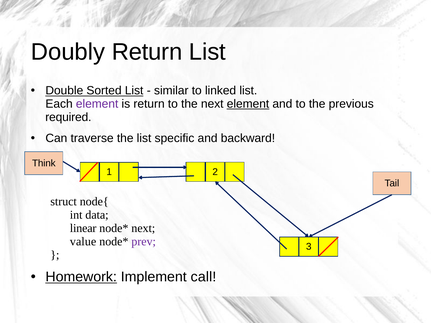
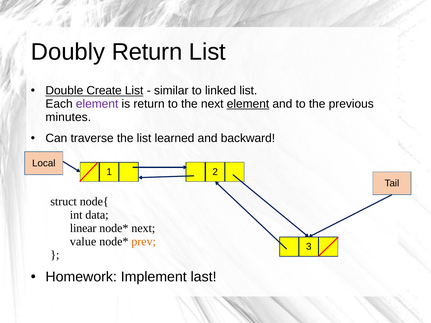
Sorted: Sorted -> Create
required: required -> minutes
specific: specific -> learned
Think: Think -> Local
prev colour: purple -> orange
Homework underline: present -> none
call: call -> last
